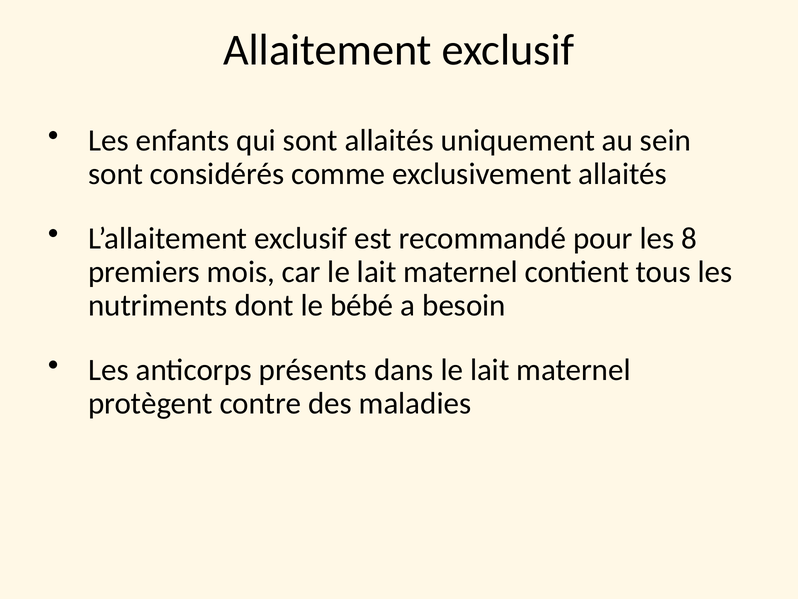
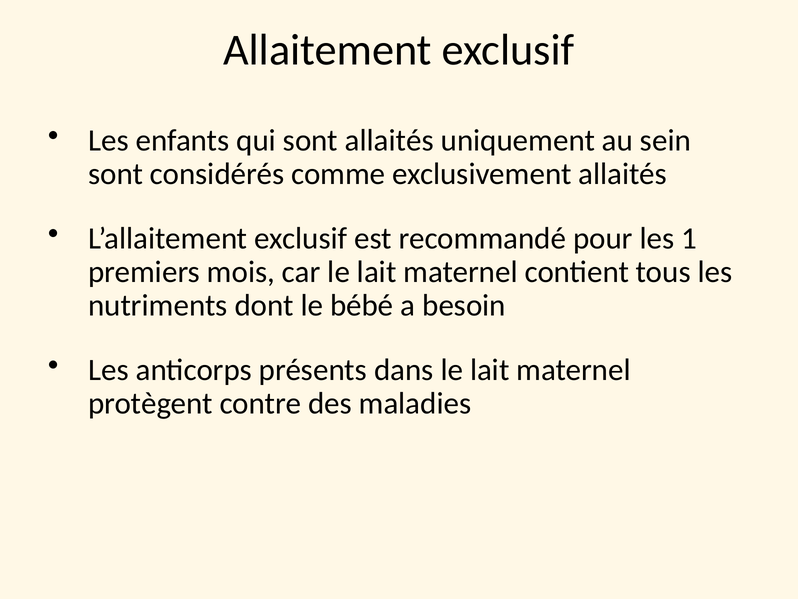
8: 8 -> 1
